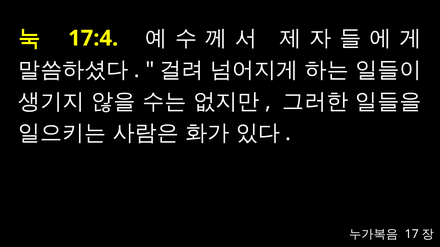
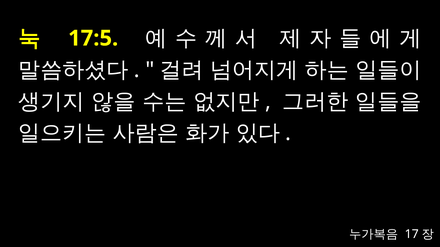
17:4: 17:4 -> 17:5
